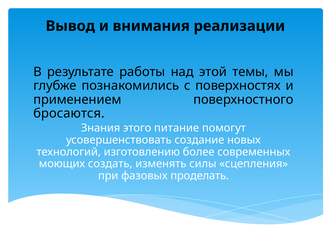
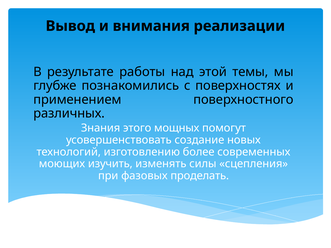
бросаются: бросаются -> различных
питание: питание -> мощных
создать: создать -> изучить
